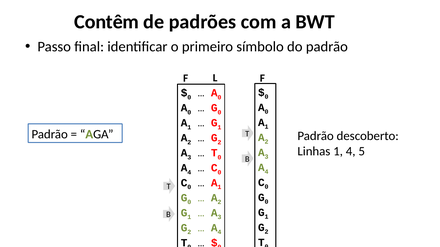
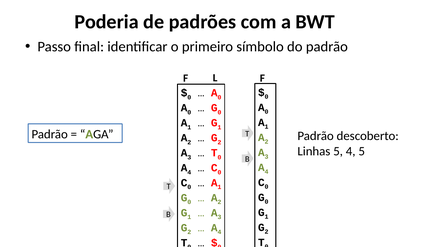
Contêm: Contêm -> Poderia
Linhas 1: 1 -> 5
